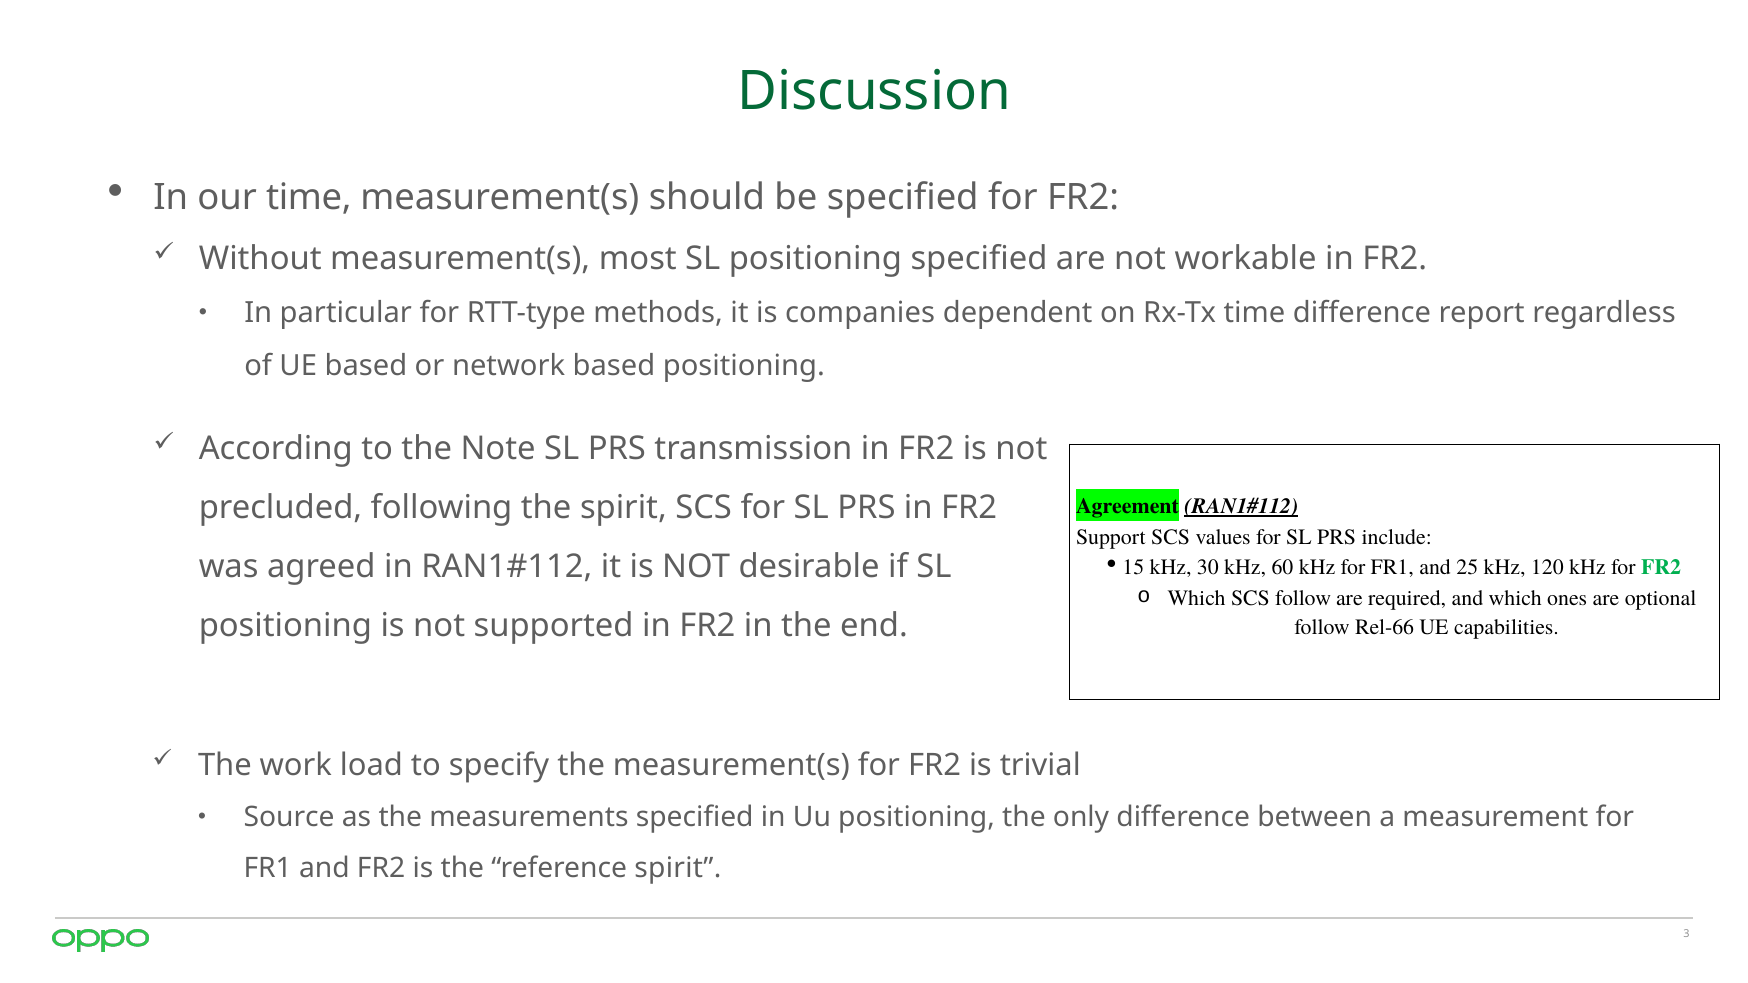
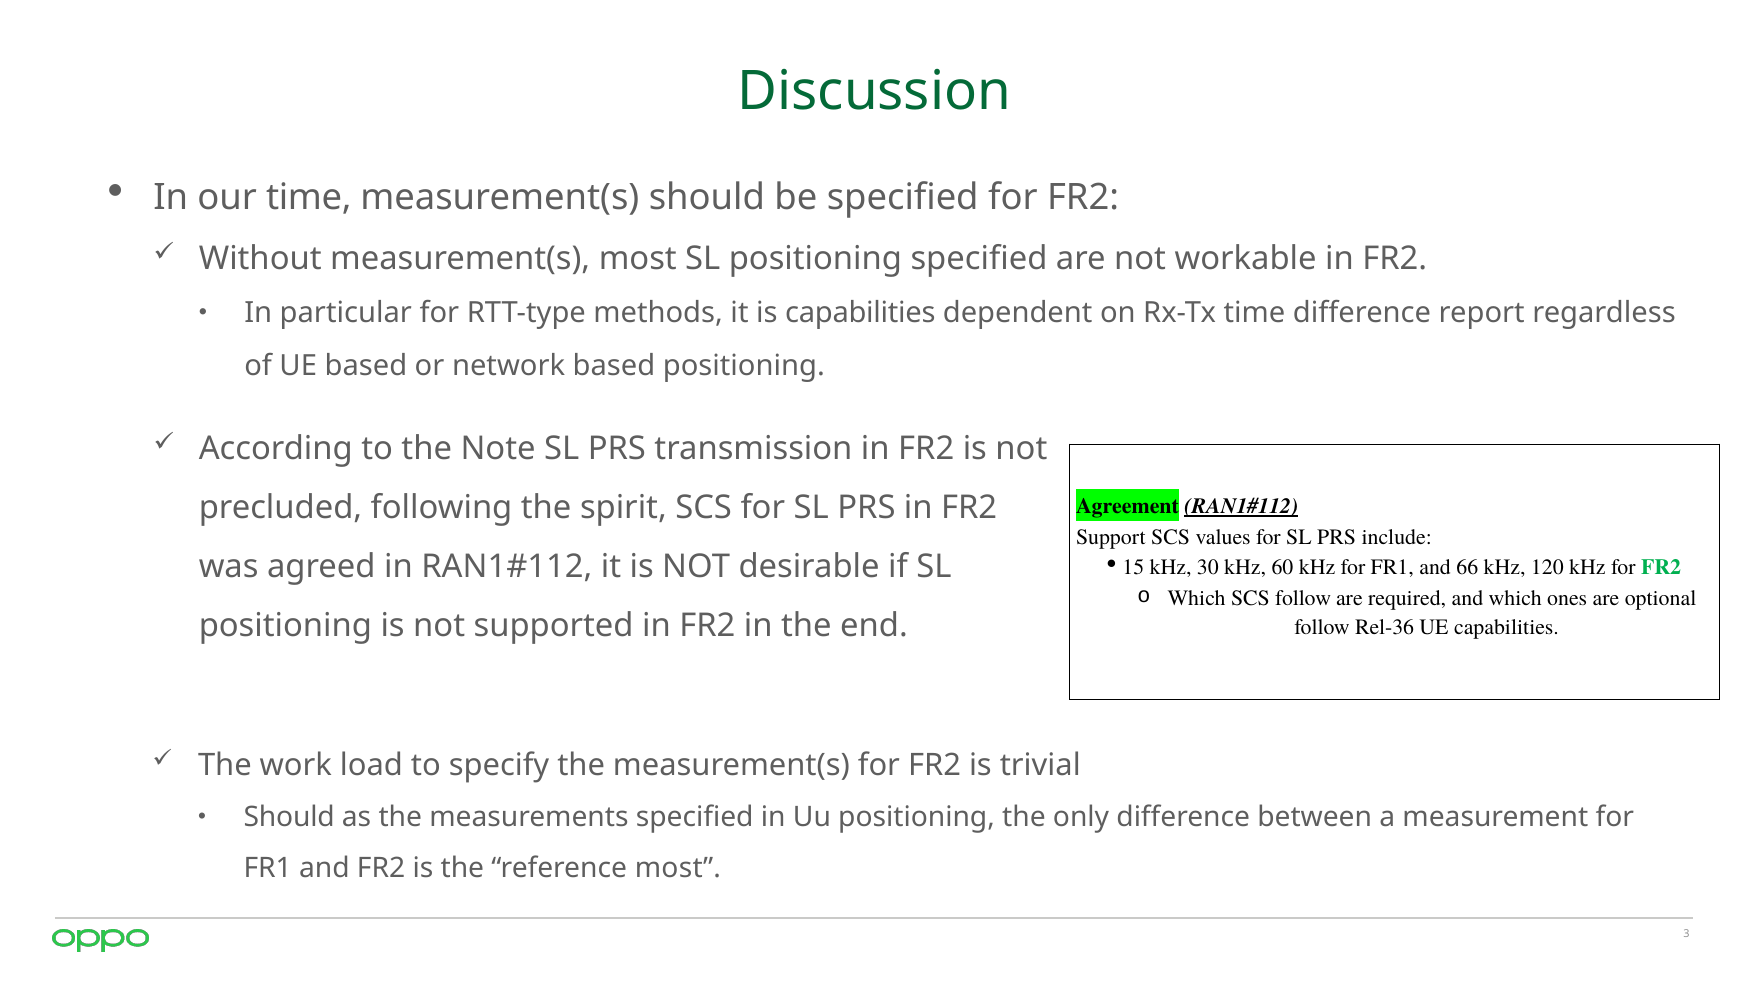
is companies: companies -> capabilities
25: 25 -> 66
Rel-66: Rel-66 -> Rel-36
Source at (289, 818): Source -> Should
reference spirit: spirit -> most
